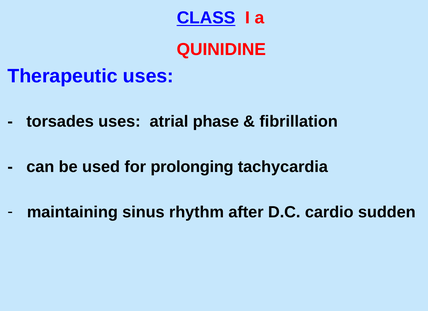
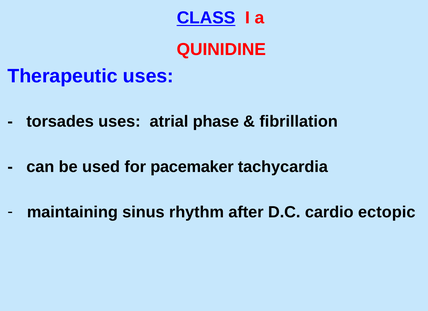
prolonging: prolonging -> pacemaker
sudden: sudden -> ectopic
